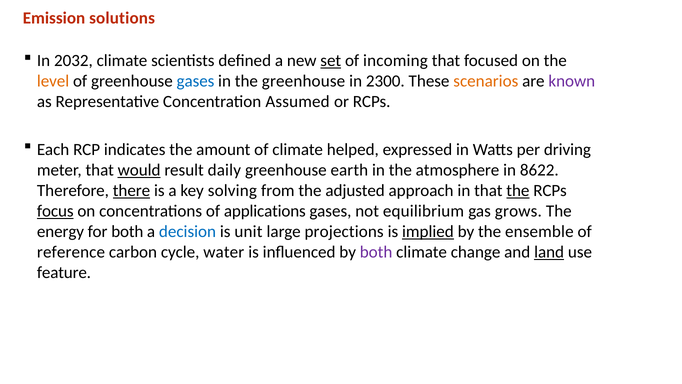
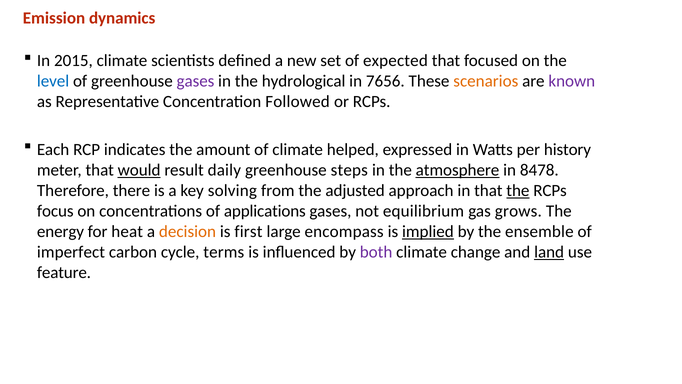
solutions: solutions -> dynamics
2032: 2032 -> 2015
set underline: present -> none
incoming: incoming -> expected
level colour: orange -> blue
gases at (195, 81) colour: blue -> purple
the greenhouse: greenhouse -> hydrological
2300: 2300 -> 7656
Assumed: Assumed -> Followed
driving: driving -> history
earth: earth -> steps
atmosphere underline: none -> present
8622: 8622 -> 8478
there underline: present -> none
focus underline: present -> none
for both: both -> heat
decision colour: blue -> orange
unit: unit -> first
projections: projections -> encompass
reference: reference -> imperfect
water: water -> terms
